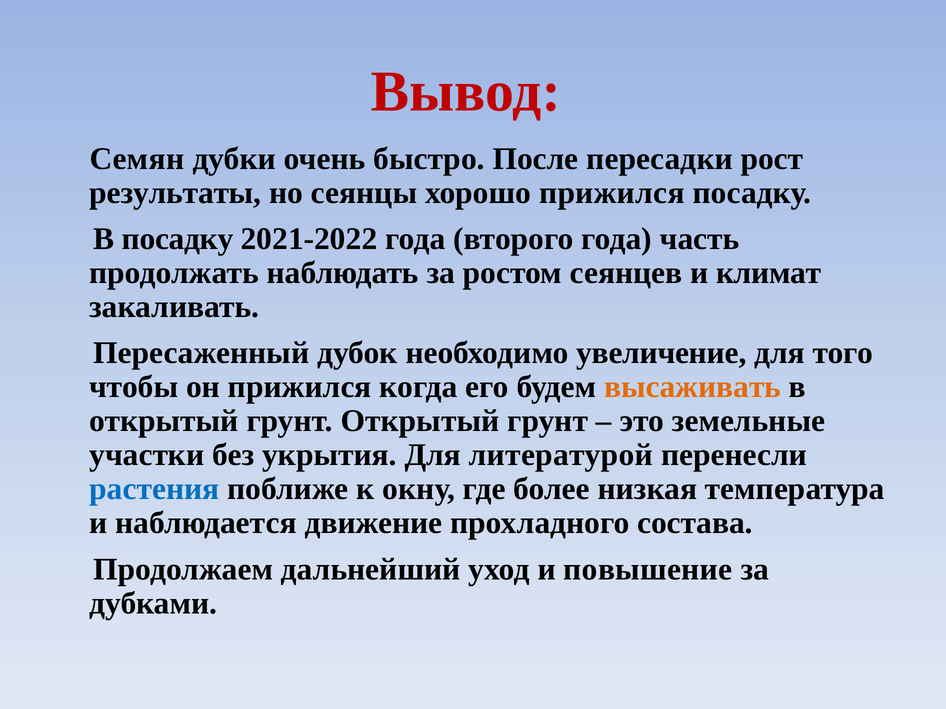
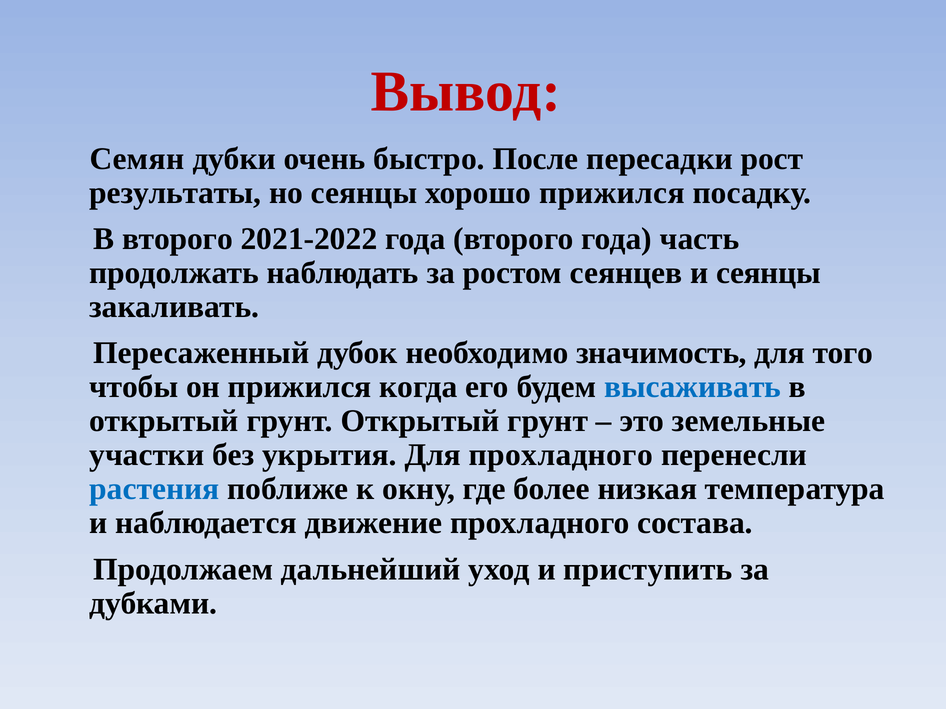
В посадку: посадку -> второго
и климат: климат -> сеянцы
увеличение: увеличение -> значимость
высаживать colour: orange -> blue
Для литературой: литературой -> прохладного
повышение: повышение -> приступить
